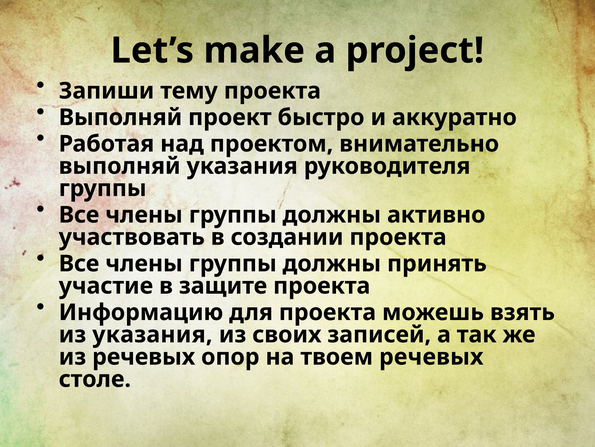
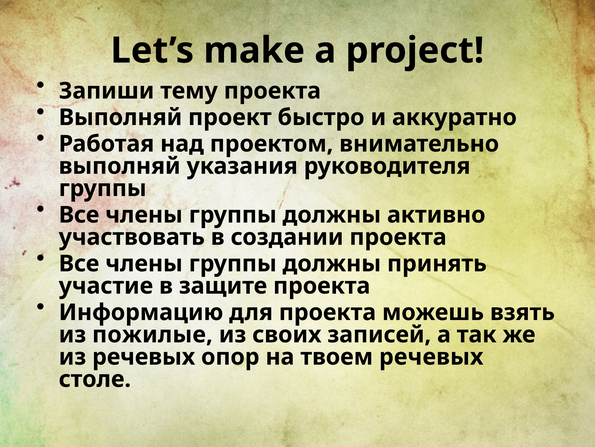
из указания: указания -> пожилые
